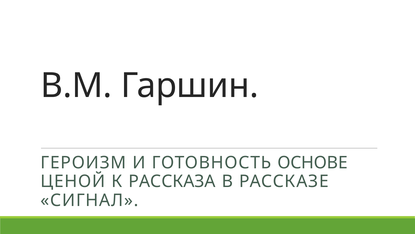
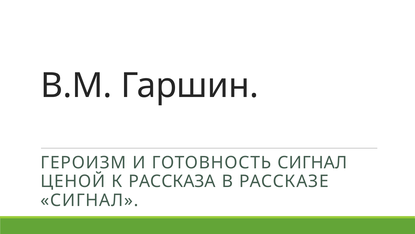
ГОТОВНОСТЬ ОСНОВЕ: ОСНОВЕ -> СИГНАЛ
